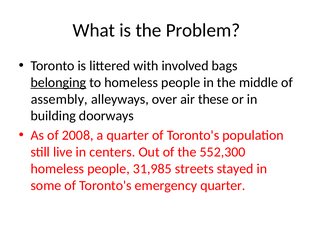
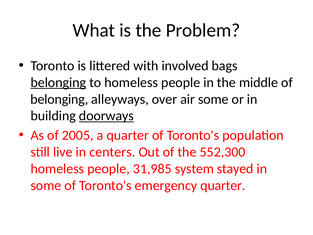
assembly at (59, 99): assembly -> belonging
air these: these -> some
doorways underline: none -> present
2008: 2008 -> 2005
streets: streets -> system
